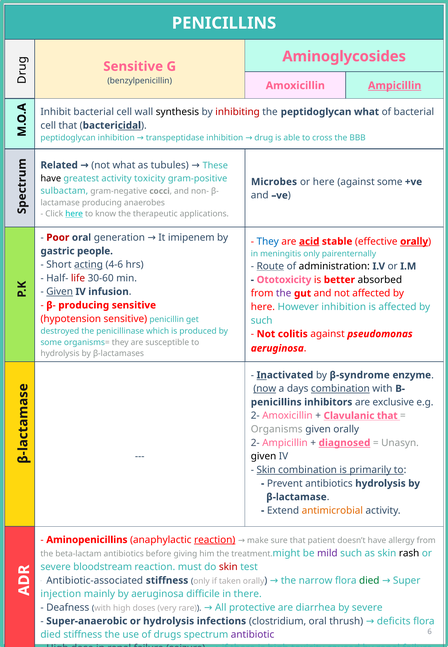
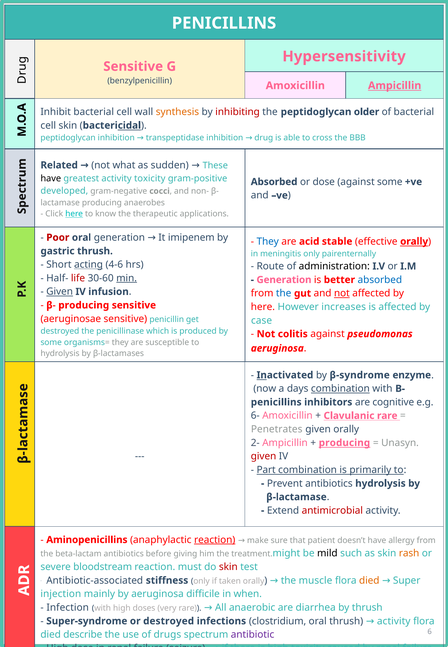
Aminoglycosides: Aminoglycosides -> Hypersensitivity
synthesis colour: black -> orange
peptidoglycan what: what -> older
cell that: that -> skin
tubules: tubules -> sudden
Microbes at (274, 182): Microbes -> Absorbed
or here: here -> dose
sulbactam: sulbactam -> developed
acid underline: present -> none
gastric people: people -> thrush
Route underline: present -> none
min underline: none -> present
Ototoxicity at (284, 280): Ototoxicity -> Generation
absorbed at (380, 280) colour: black -> blue
the at (284, 293) colour: purple -> blue
not at (342, 293) underline: none -> present
However inhibition: inhibition -> increases
hypotension: hypotension -> aeruginosae
such at (262, 320): such -> case
now underline: present -> none
exclusive: exclusive -> cognitive
2- at (255, 416): 2- -> 6-
Clavulanic that: that -> rare
Organisms: Organisms -> Penetrates
diagnosed at (344, 443): diagnosed -> producing
given at (264, 456) colour: black -> red
Skin at (266, 470): Skin -> Part
antimicrobial colour: orange -> red
mild colour: purple -> black
rash colour: black -> orange
narrow: narrow -> muscle
died at (369, 581) colour: green -> orange
in there: there -> when
Deafness: Deafness -> Infection
protective: protective -> anaerobic
by severe: severe -> thrush
Super-anaerobic: Super-anaerobic -> Super-syndrome
or hydrolysis: hydrolysis -> destroyed
thrush deficits: deficits -> activity
died stiffness: stiffness -> describe
